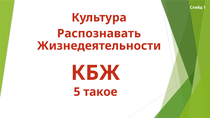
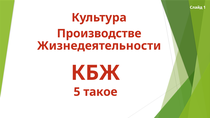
Распознавать: Распознавать -> Производстве
